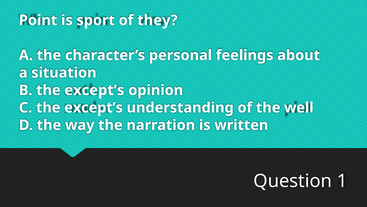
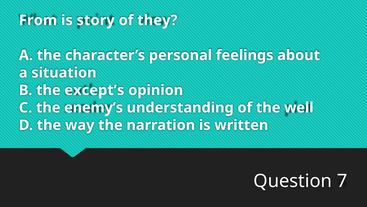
Point: Point -> From
sport: sport -> story
C the except’s: except’s -> enemy’s
1: 1 -> 7
